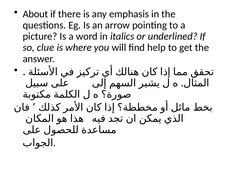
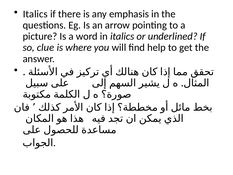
About at (35, 14): About -> Italics
